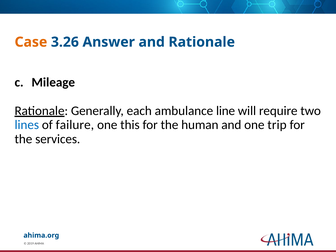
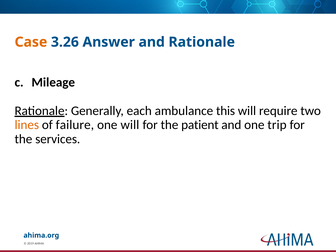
line: line -> this
lines colour: blue -> orange
one this: this -> will
human: human -> patient
